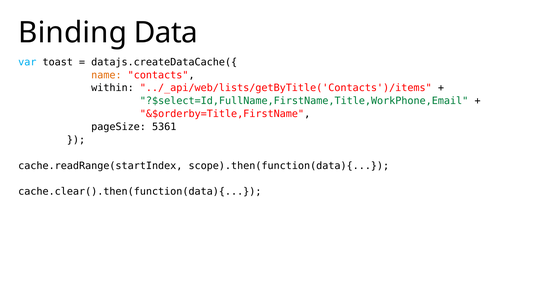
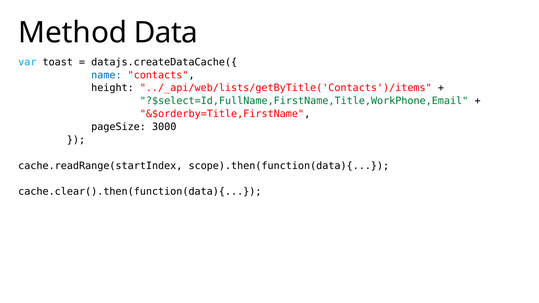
Binding: Binding -> Method
name colour: orange -> blue
within: within -> height
5361: 5361 -> 3000
